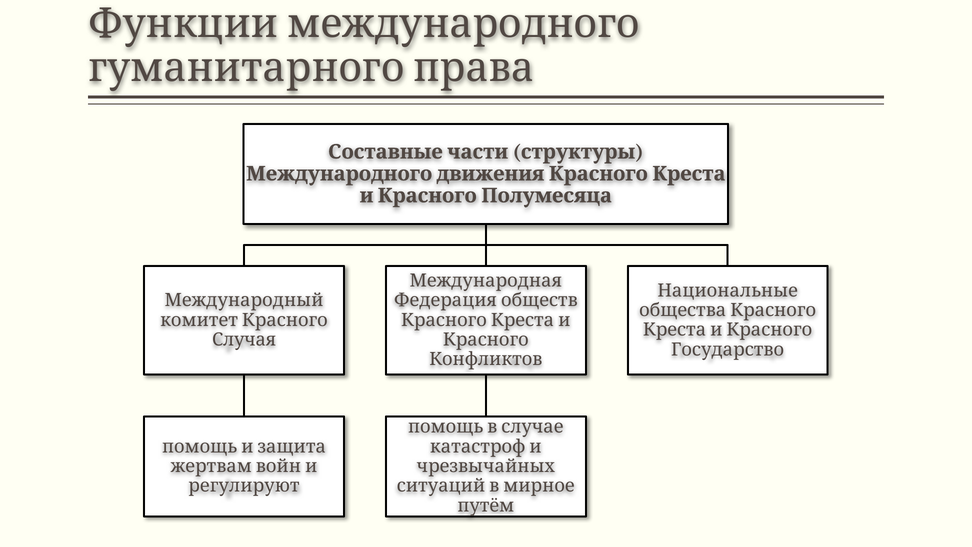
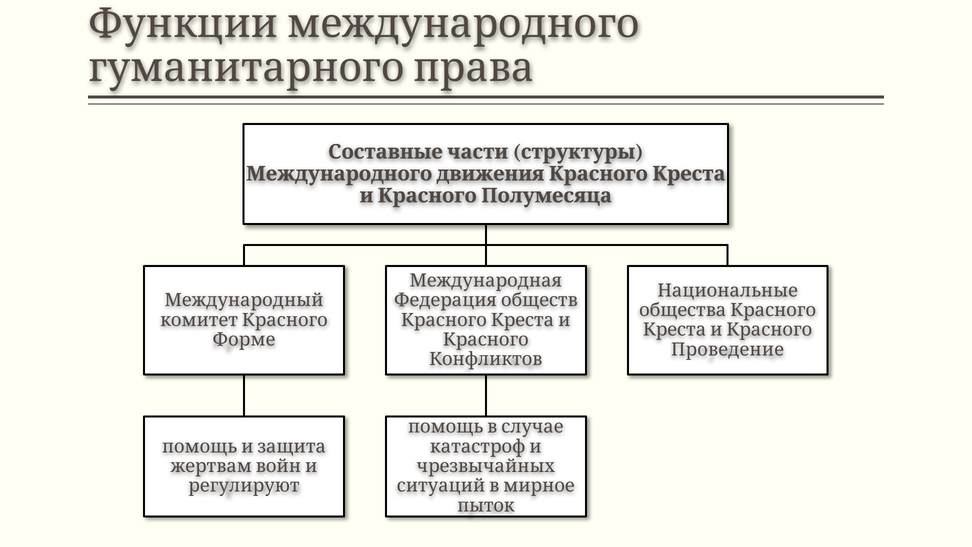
Случая: Случая -> Форме
Государство: Государство -> Проведение
путём: путём -> пыток
